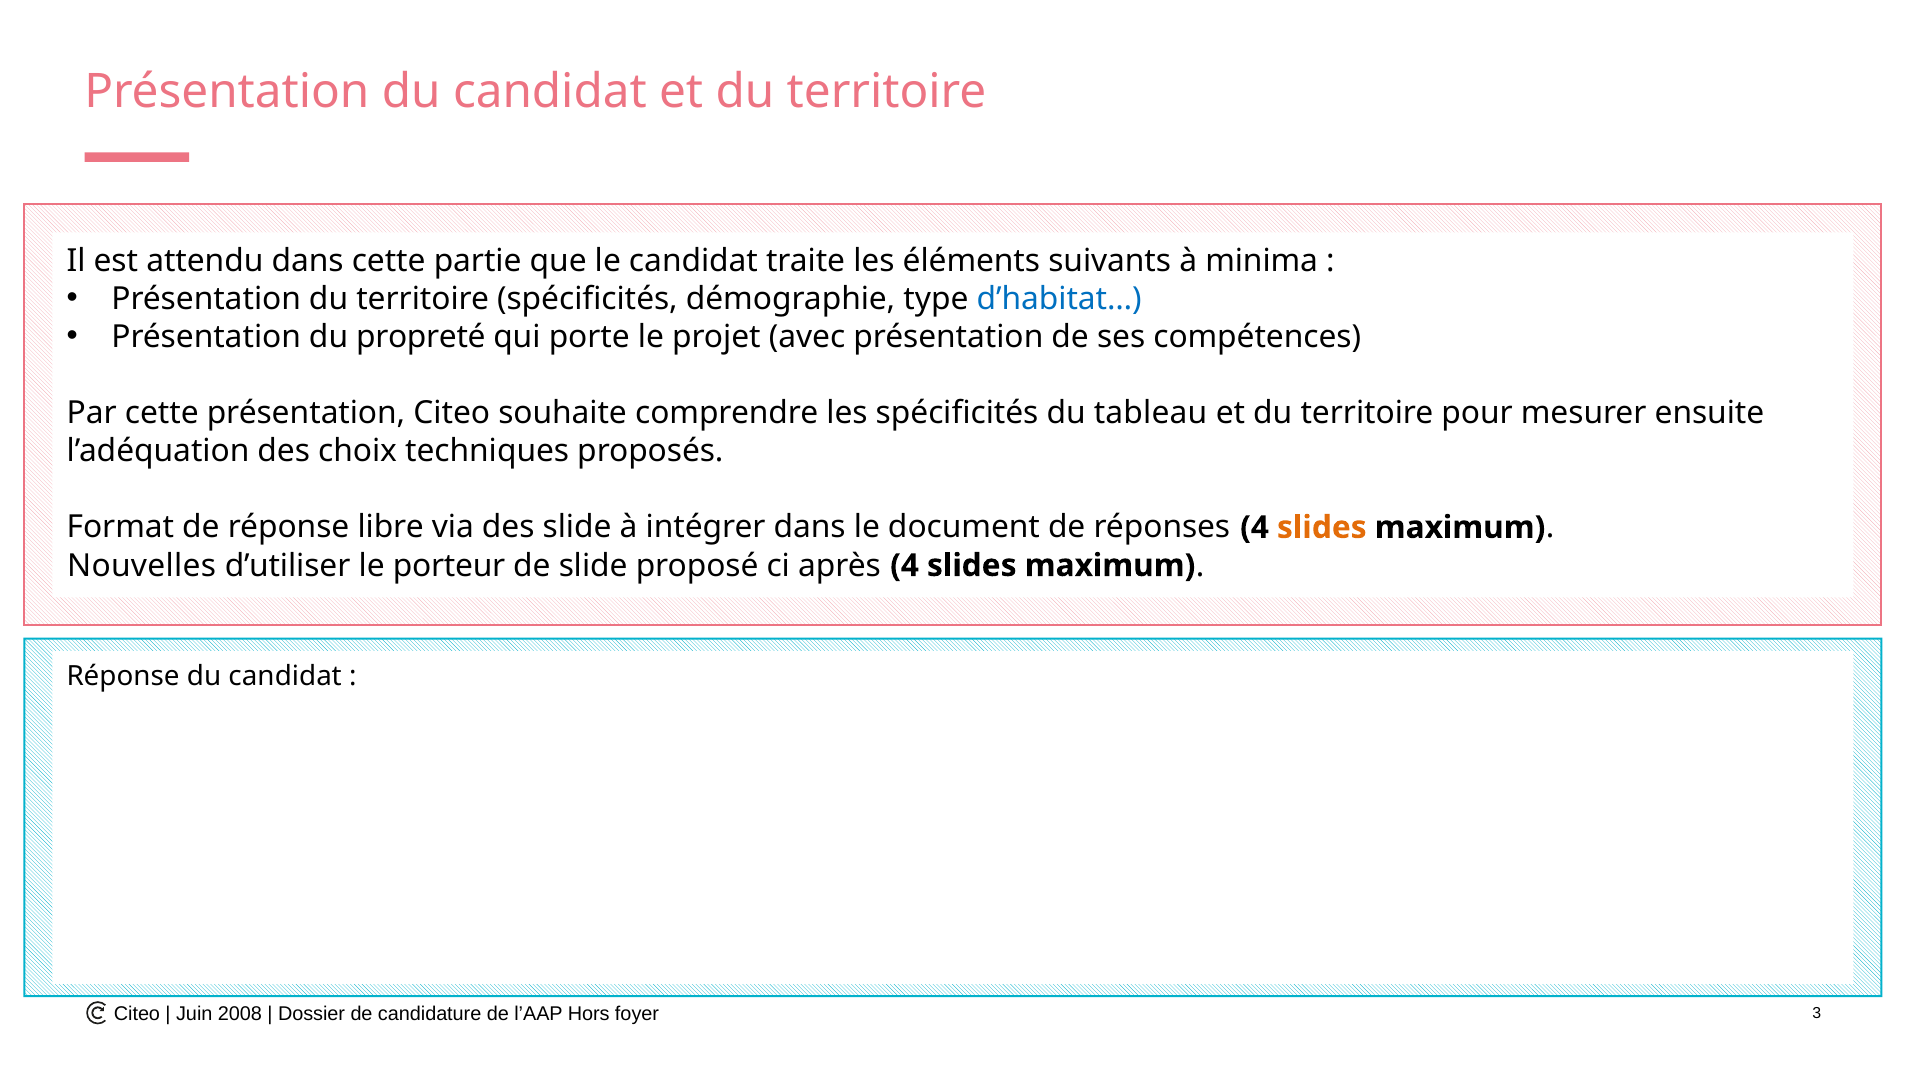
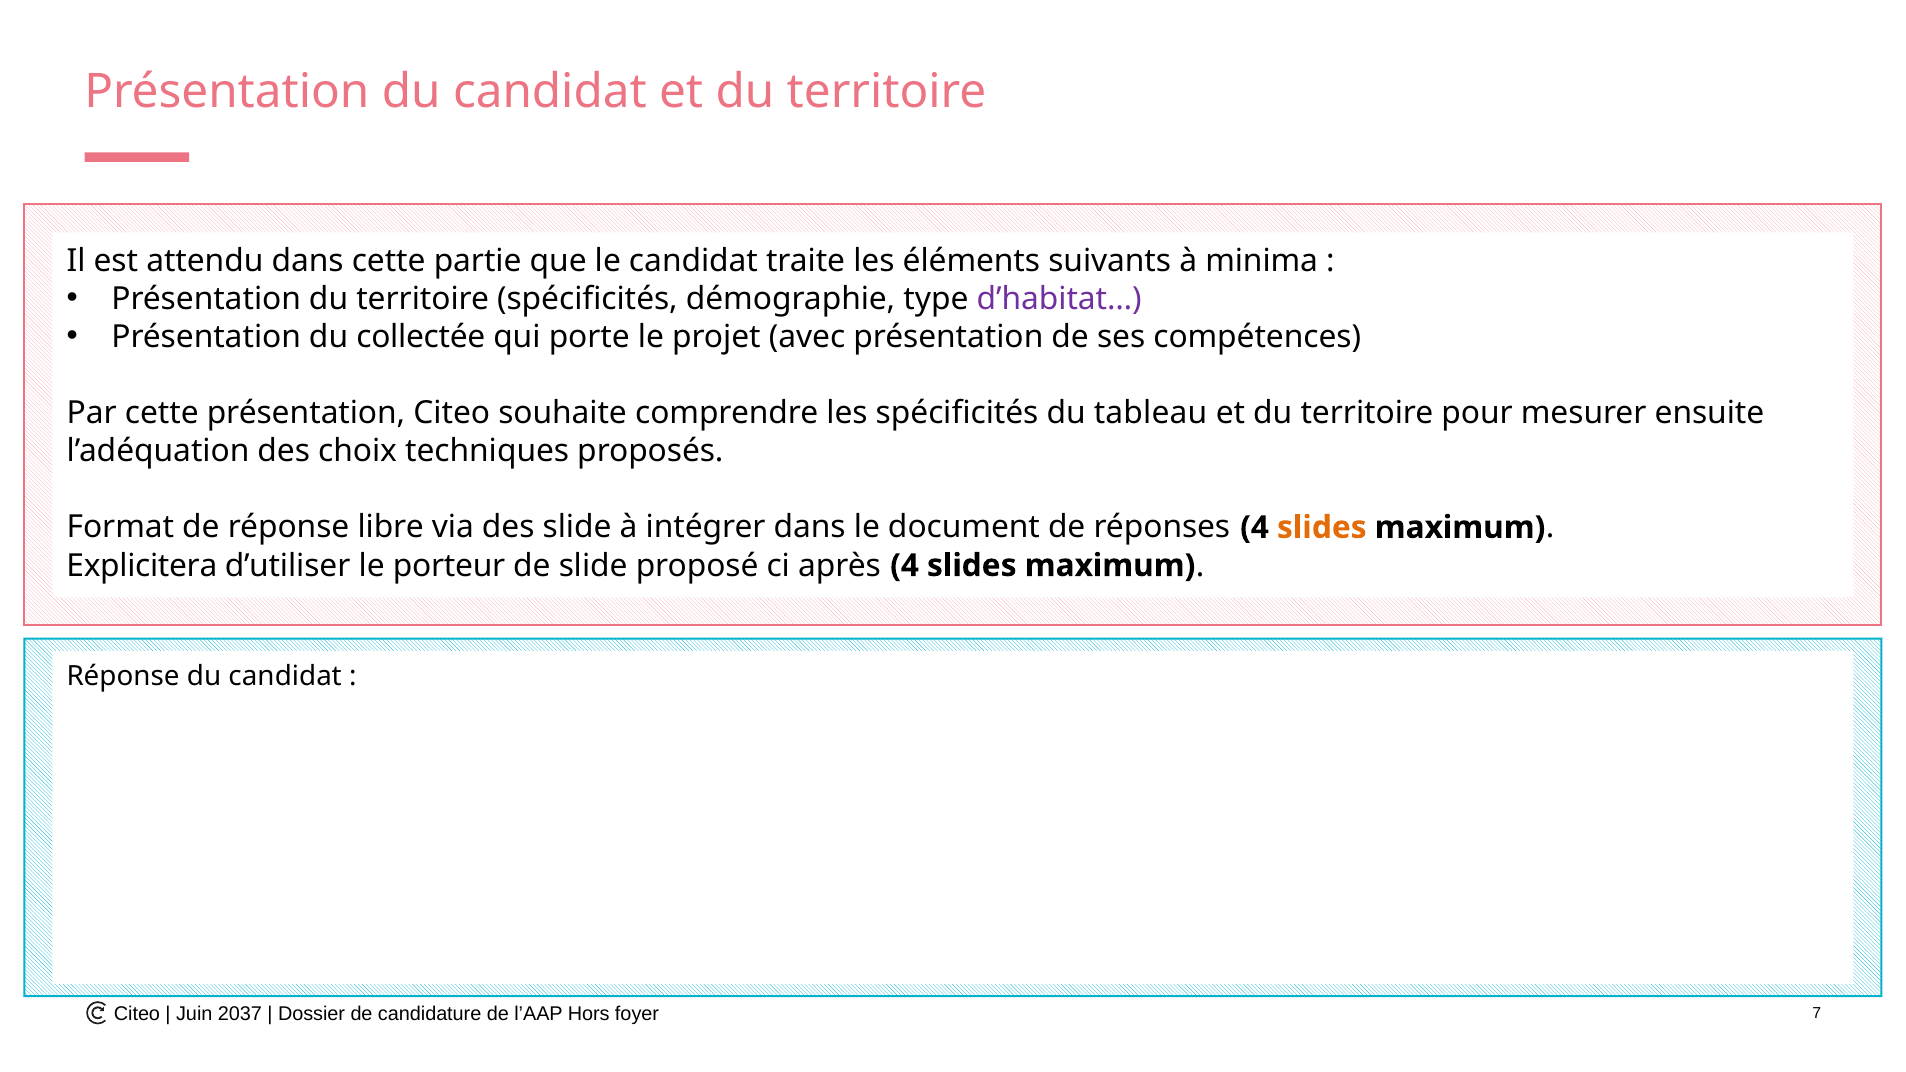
d’habitat… colour: blue -> purple
propreté: propreté -> collectée
Nouvelles: Nouvelles -> Explicitera
2008: 2008 -> 2037
3: 3 -> 7
